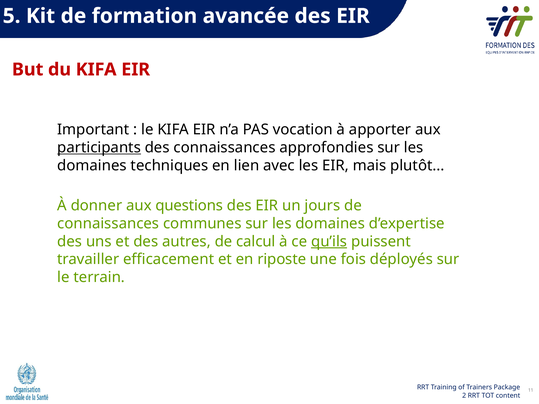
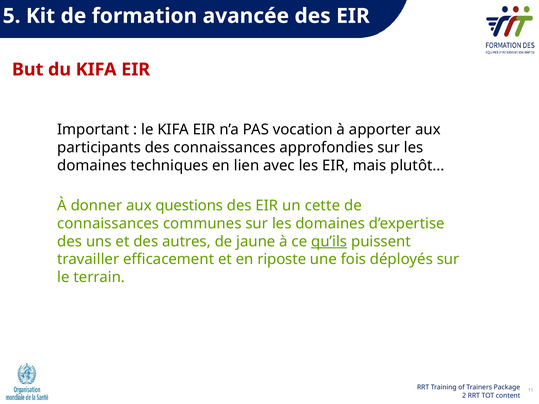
participants underline: present -> none
jours: jours -> cette
calcul: calcul -> jaune
